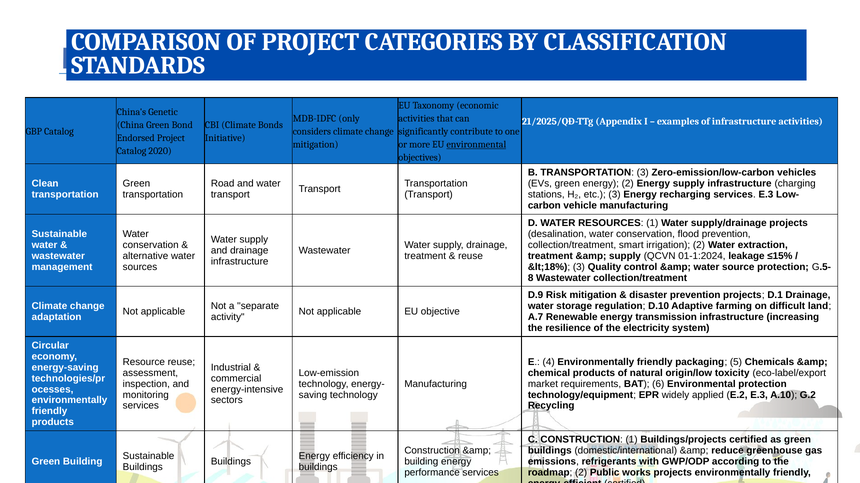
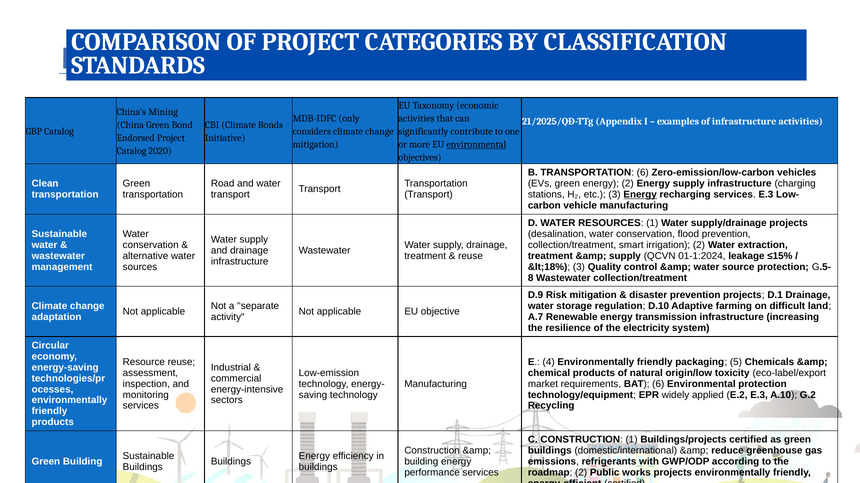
Genetic: Genetic -> Mining
TRANSPORTATION 3: 3 -> 6
Energy at (640, 195) underline: none -> present
